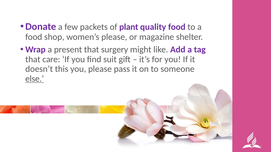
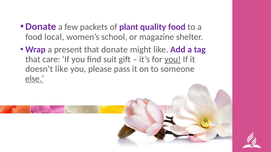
shop: shop -> local
women’s please: please -> school
that surgery: surgery -> donate
you at (173, 59) underline: none -> present
doesn’t this: this -> like
